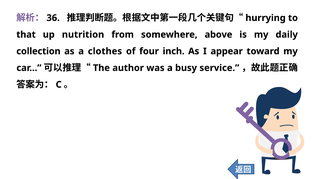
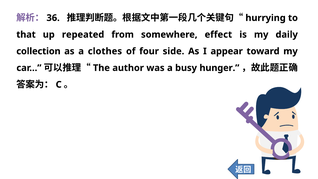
nutrition: nutrition -> repeated
above: above -> effect
inch: inch -> side
service: service -> hunger
